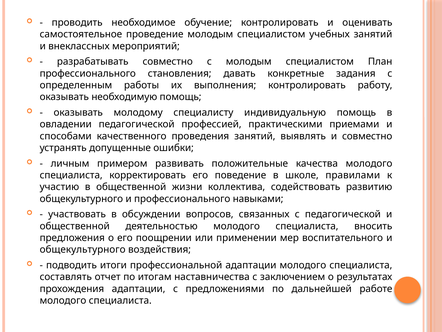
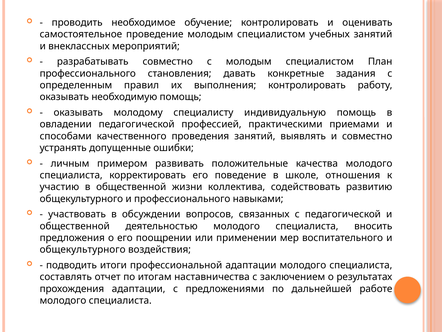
работы: работы -> правил
правилами: правилами -> отношения
